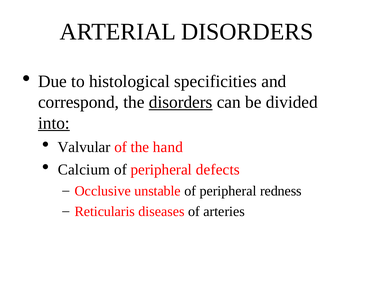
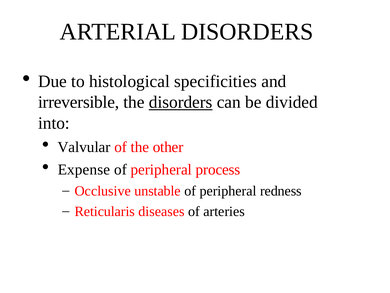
correspond: correspond -> irreversible
into underline: present -> none
hand: hand -> other
Calcium: Calcium -> Expense
defects: defects -> process
